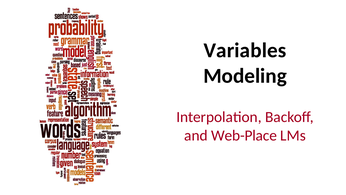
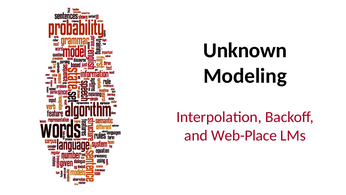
Variables: Variables -> Unknown
